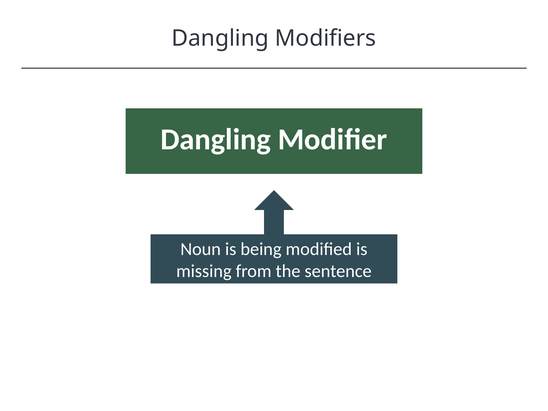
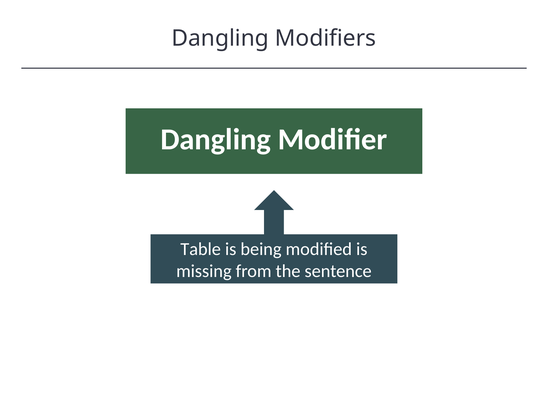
Noun: Noun -> Table
